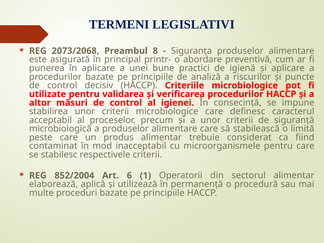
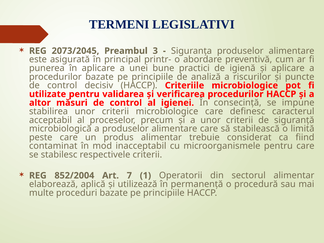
2073/2068: 2073/2068 -> 2073/2045
8: 8 -> 3
6: 6 -> 7
